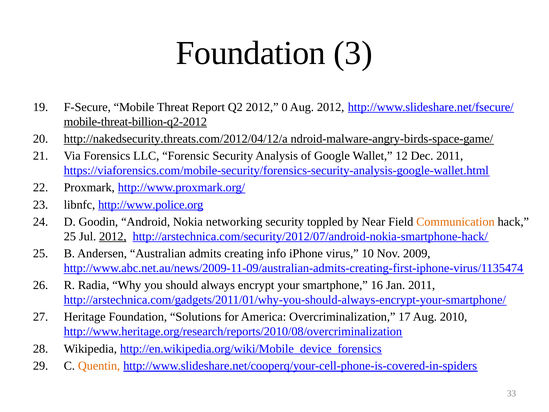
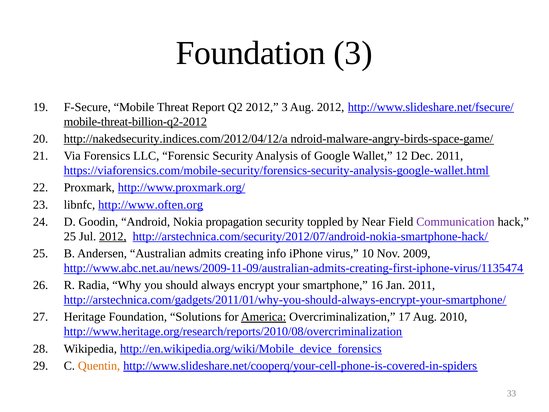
2012 0: 0 -> 3
http://nakedsecurity.threats.com/2012/04/12/a: http://nakedsecurity.threats.com/2012/04/12/a -> http://nakedsecurity.indices.com/2012/04/12/a
http://www.police.org: http://www.police.org -> http://www.often.org
networking: networking -> propagation
Communication colour: orange -> purple
America underline: none -> present
